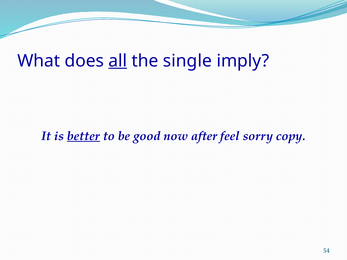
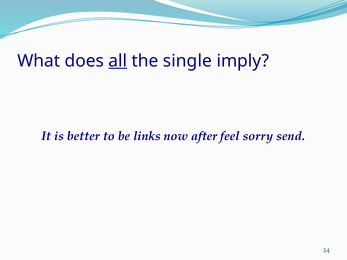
better underline: present -> none
good: good -> links
copy: copy -> send
